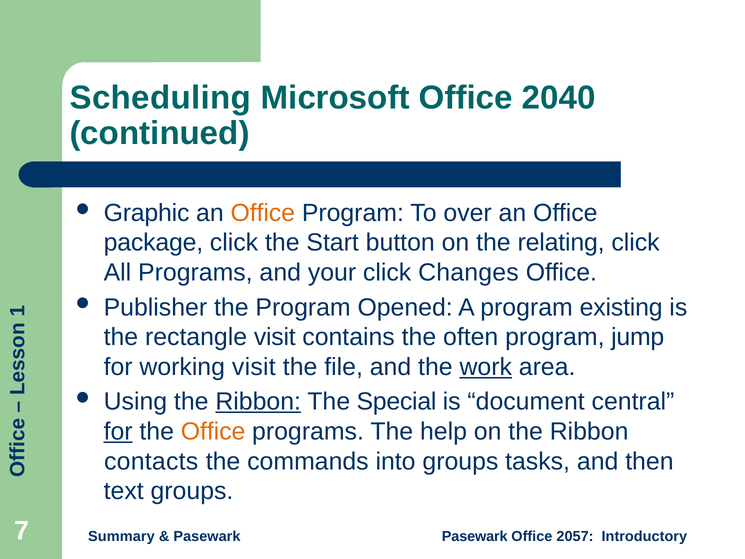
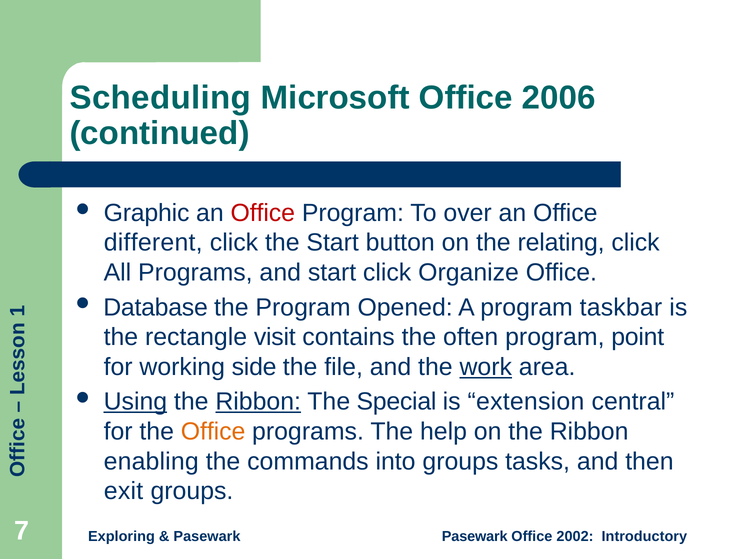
2040: 2040 -> 2006
Office at (263, 213) colour: orange -> red
package: package -> different
and your: your -> start
Changes: Changes -> Organize
Publisher: Publisher -> Database
existing: existing -> taskbar
jump: jump -> point
working visit: visit -> side
Using underline: none -> present
document: document -> extension
for at (118, 431) underline: present -> none
contacts: contacts -> enabling
text: text -> exit
Summary: Summary -> Exploring
2057: 2057 -> 2002
